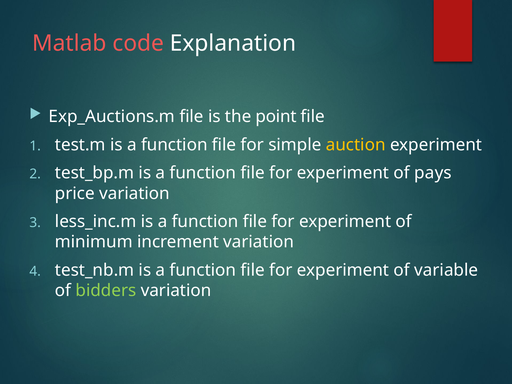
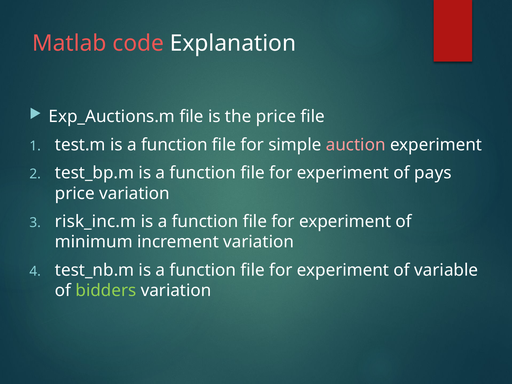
the point: point -> price
auction colour: yellow -> pink
less_inc.m: less_inc.m -> risk_inc.m
